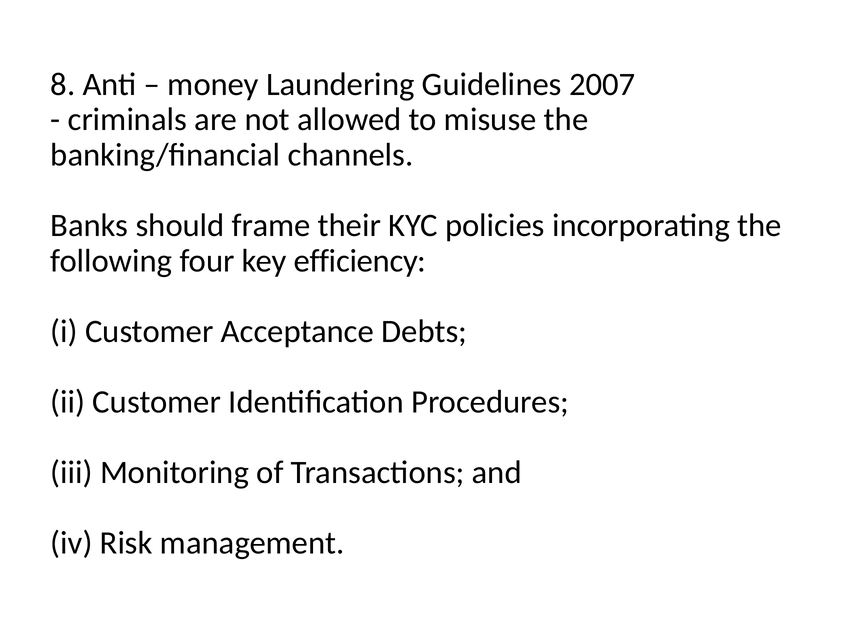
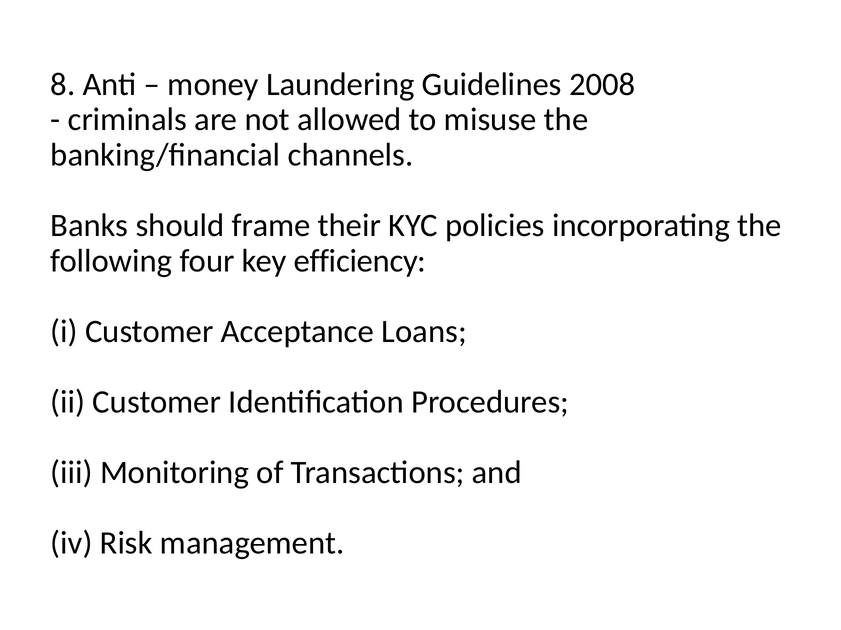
2007: 2007 -> 2008
Debts: Debts -> Loans
